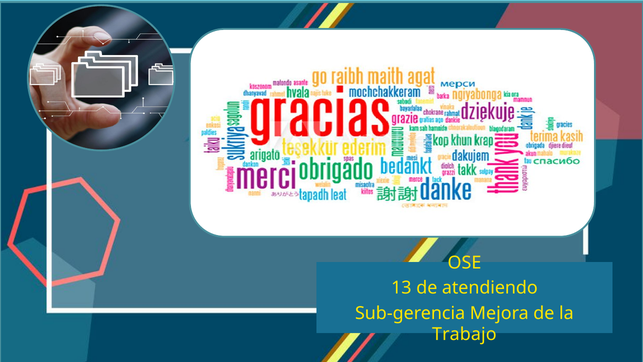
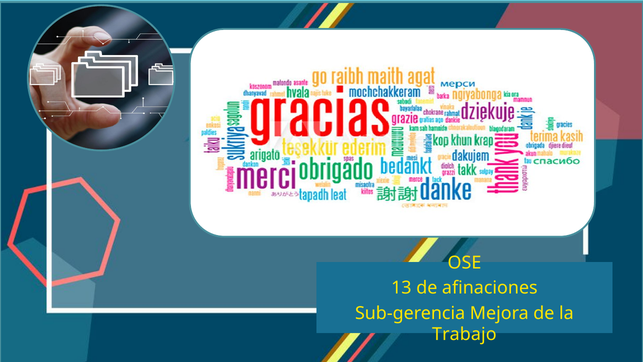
atendiendo: atendiendo -> afinaciones
